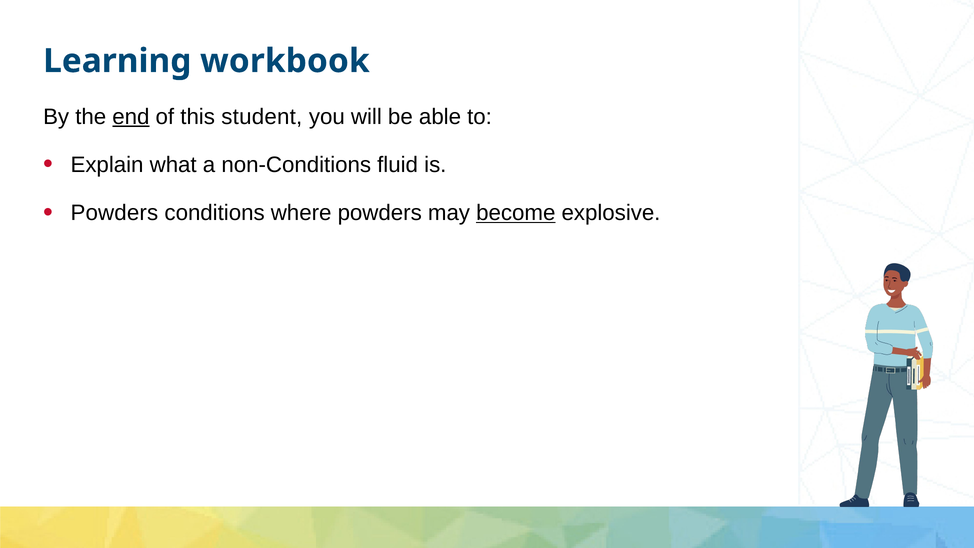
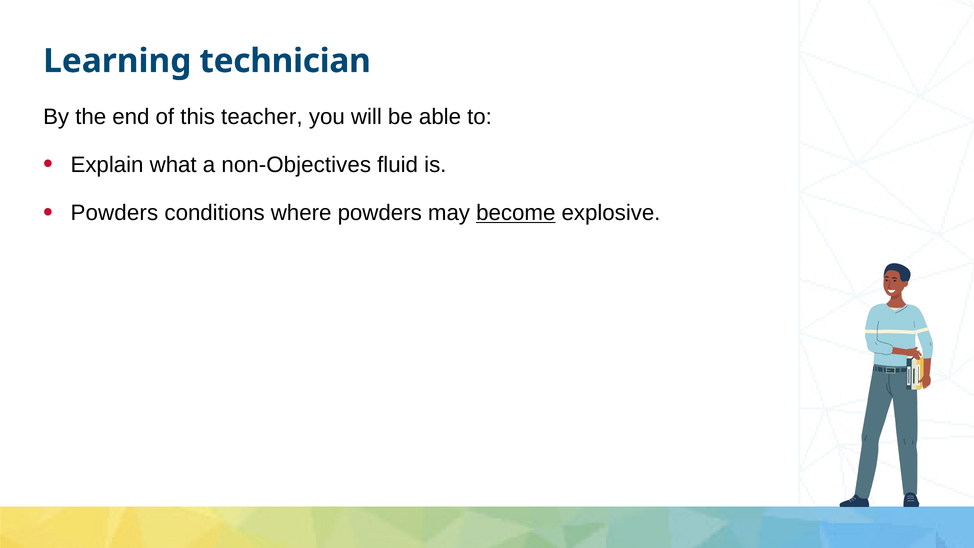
workbook: workbook -> technician
end underline: present -> none
student: student -> teacher
non-Conditions: non-Conditions -> non-Objectives
